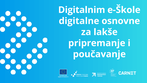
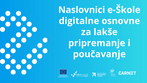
Digitalnim: Digitalnim -> Naslovnici
